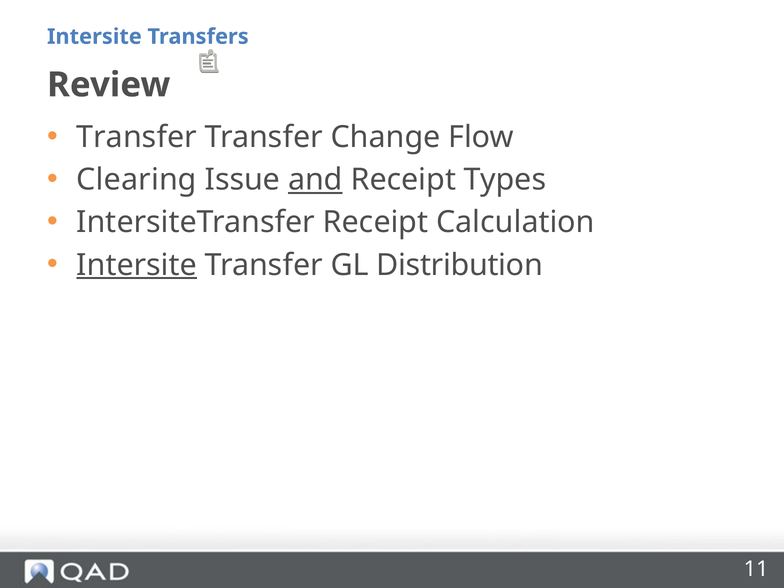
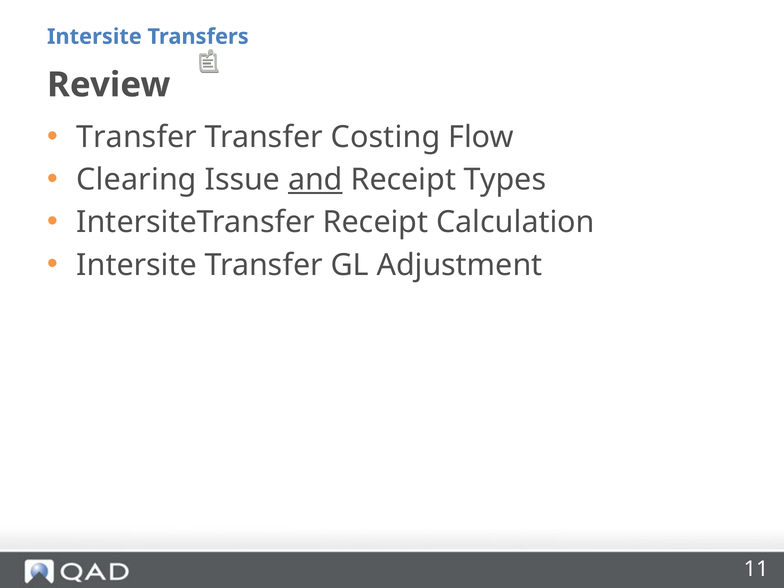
Change: Change -> Costing
Intersite at (137, 265) underline: present -> none
Distribution: Distribution -> Adjustment
